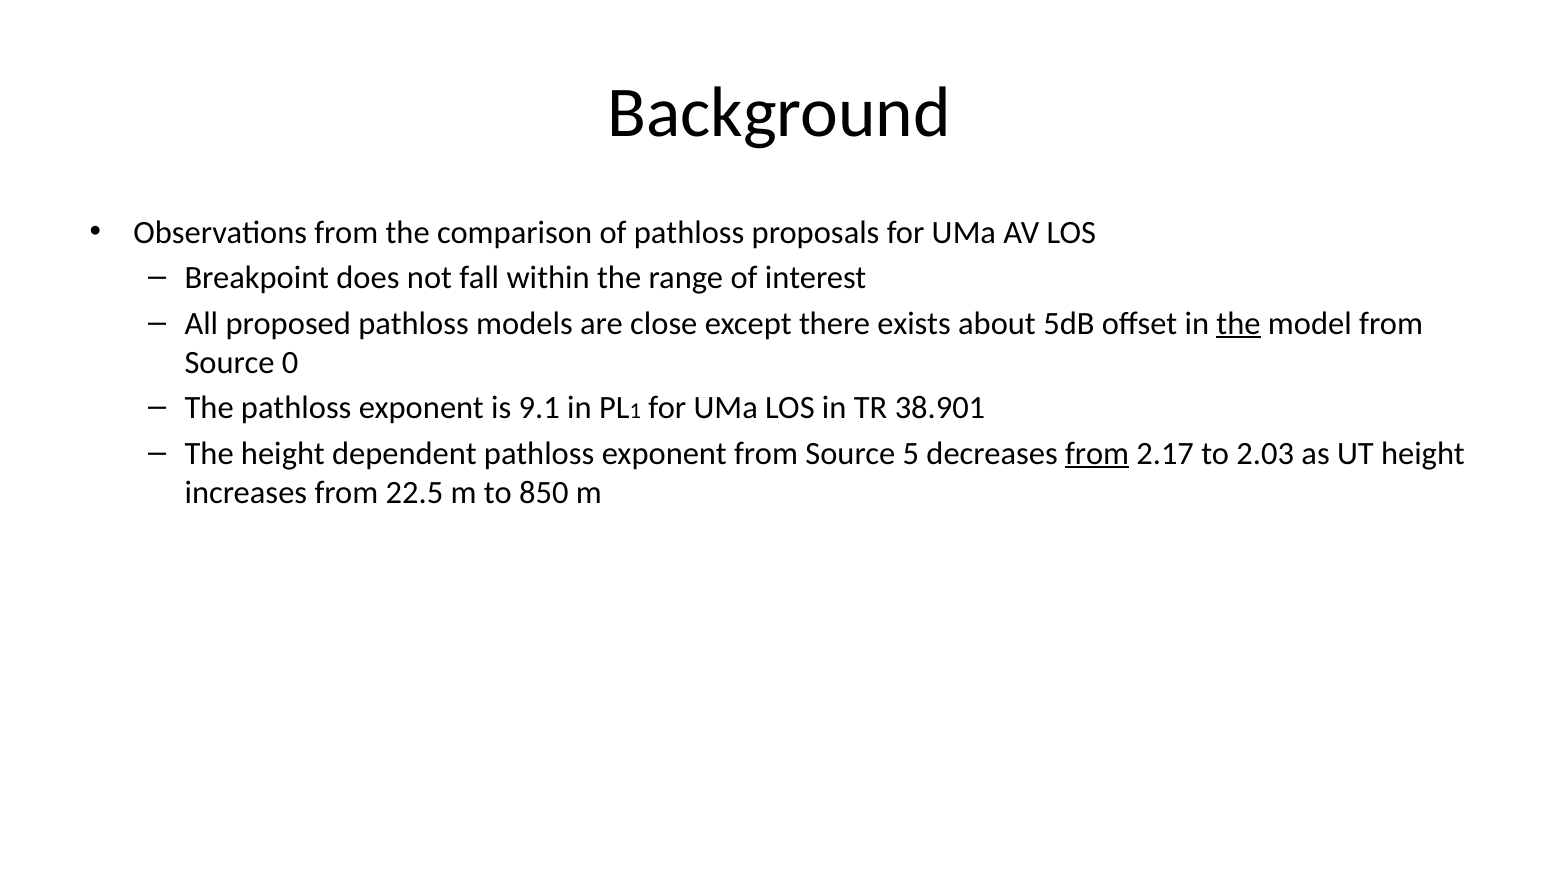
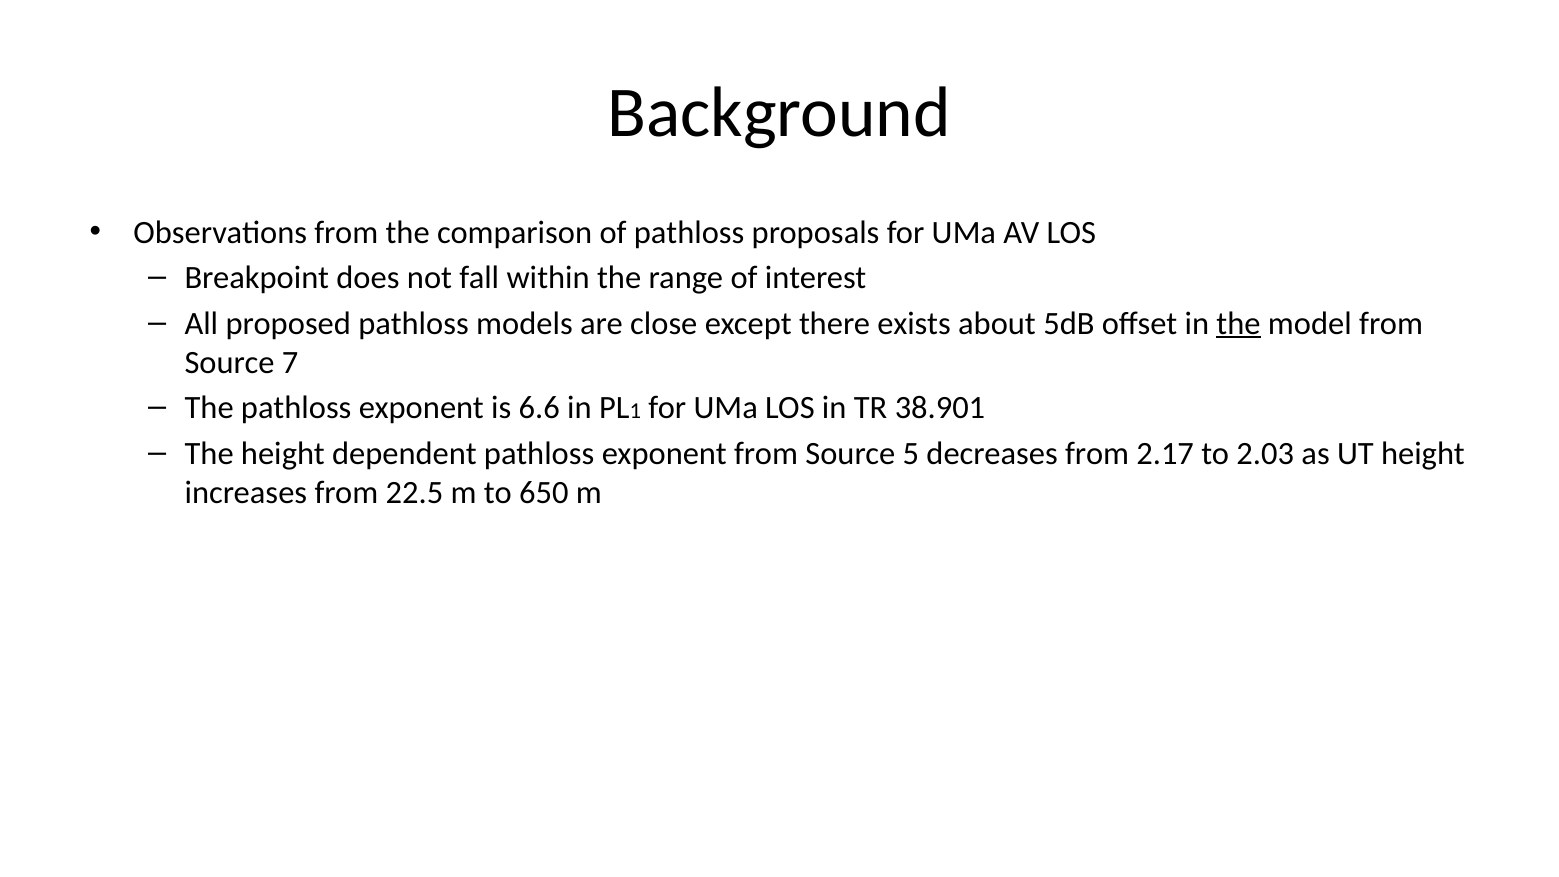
0: 0 -> 7
9.1: 9.1 -> 6.6
from at (1097, 453) underline: present -> none
850: 850 -> 650
